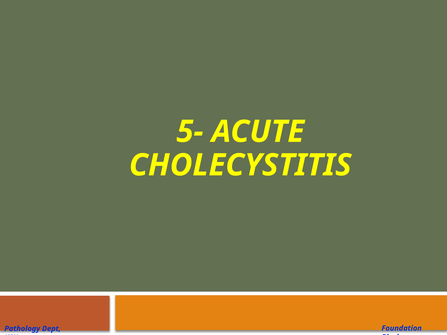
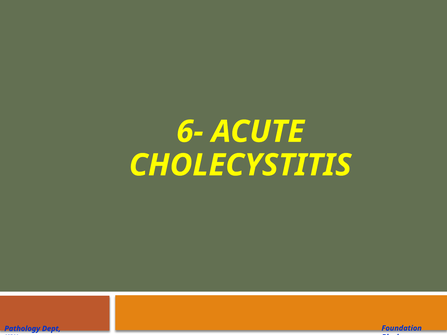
5-: 5- -> 6-
